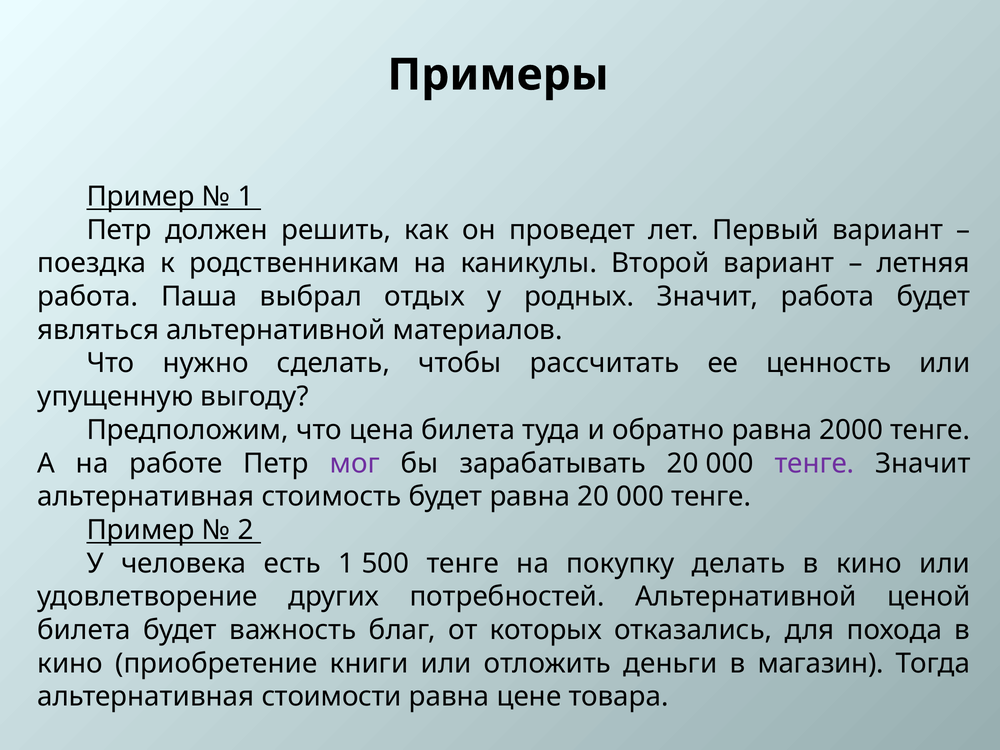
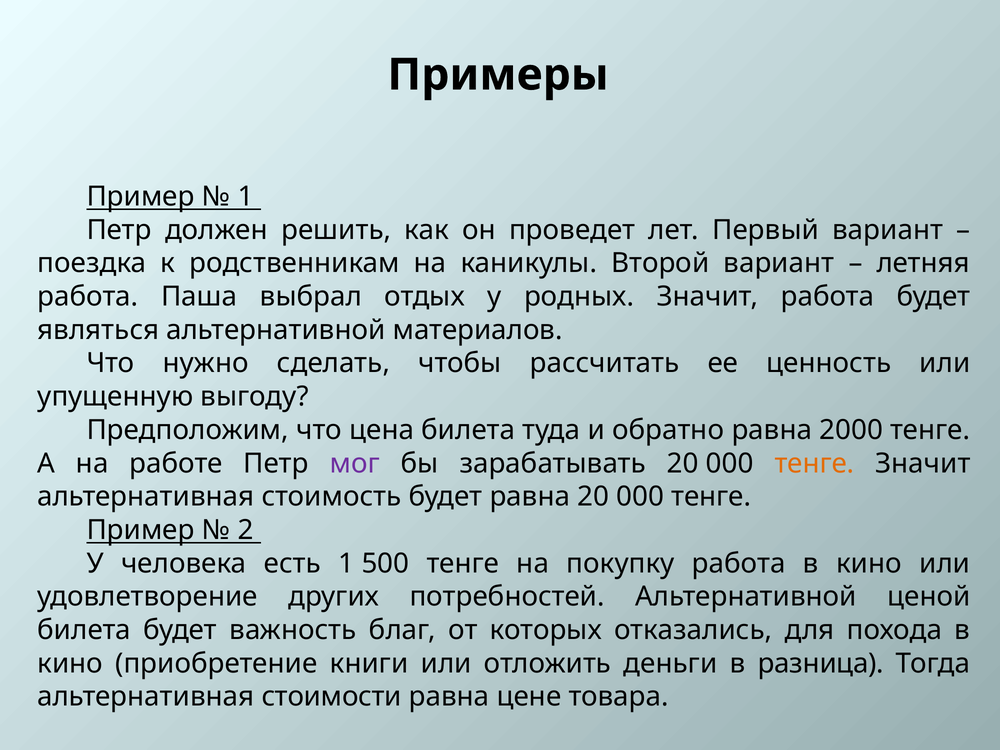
тенге at (814, 463) colour: purple -> orange
покупку делать: делать -> работа
магазин: магазин -> разница
